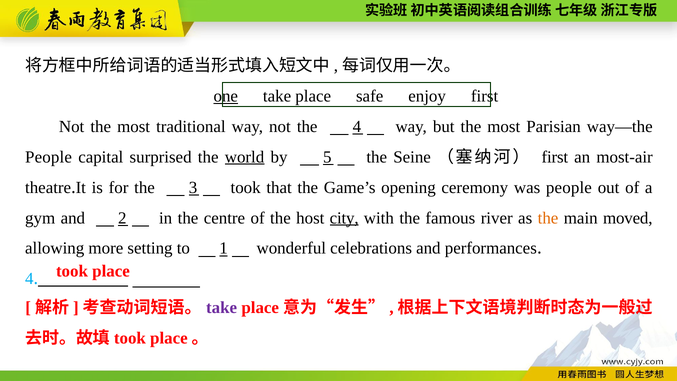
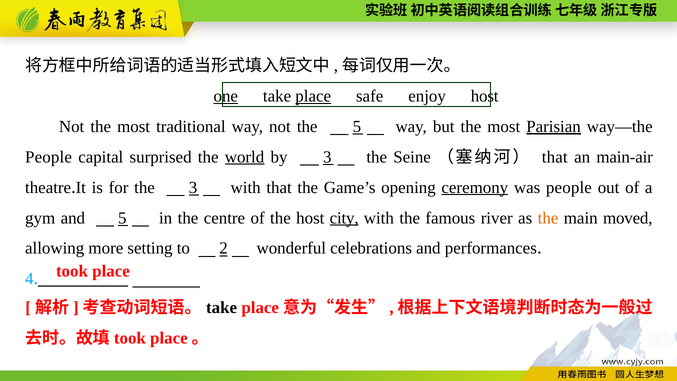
place at (313, 96) underline: none -> present
enjoy first: first -> host
the 4: 4 -> 5
Parisian underline: none -> present
by 5: 5 -> 3
first at (555, 157): first -> that
most-air: most-air -> main-air
3 took: took -> with
ceremony underline: none -> present
and 2: 2 -> 5
1: 1 -> 2
take at (222, 308) colour: purple -> black
